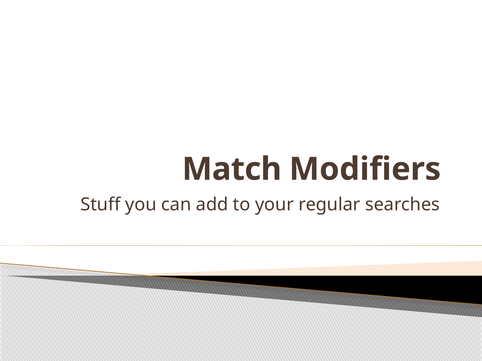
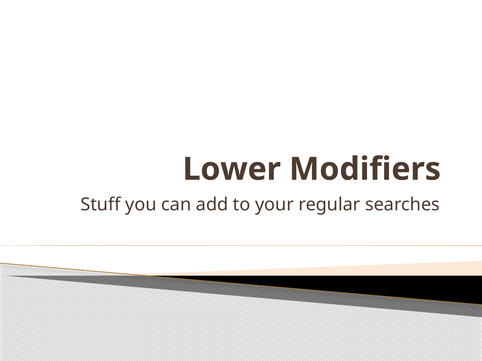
Match: Match -> Lower
